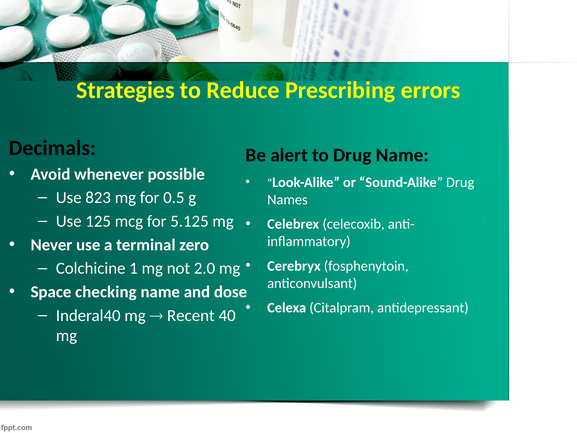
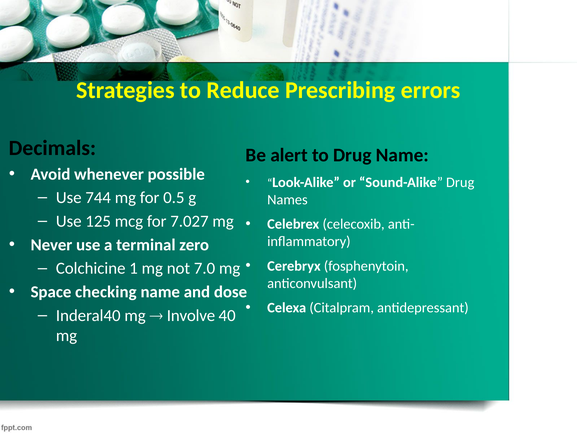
823: 823 -> 744
5.125: 5.125 -> 7.027
2.0: 2.0 -> 7.0
Recent: Recent -> Involve
